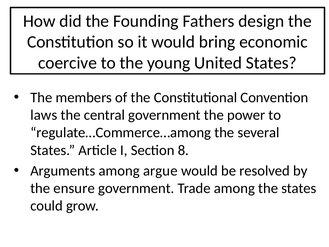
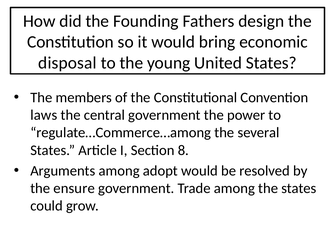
coercive: coercive -> disposal
argue: argue -> adopt
